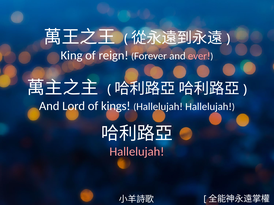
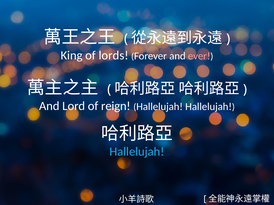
reign: reign -> lords
kings: kings -> reign
Hallelujah at (137, 152) colour: pink -> light blue
